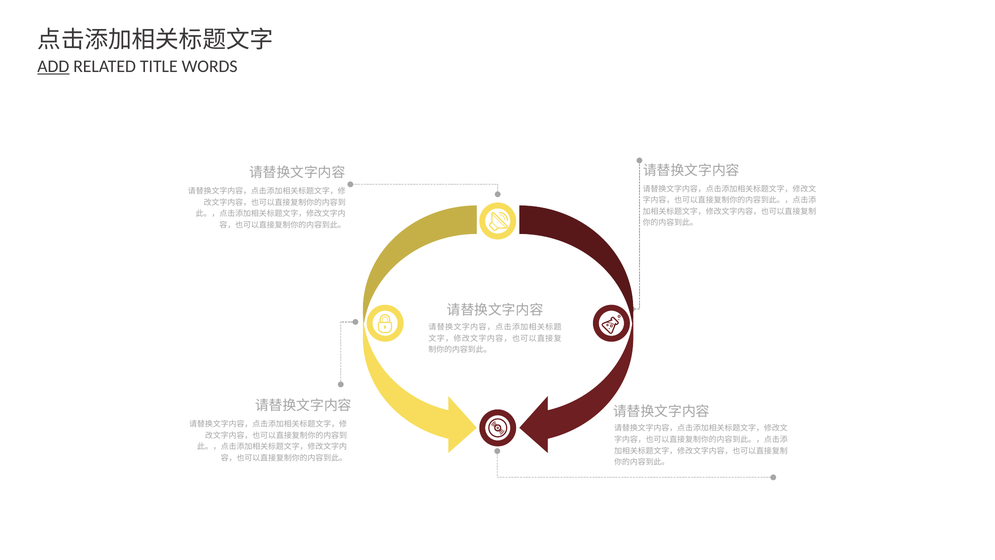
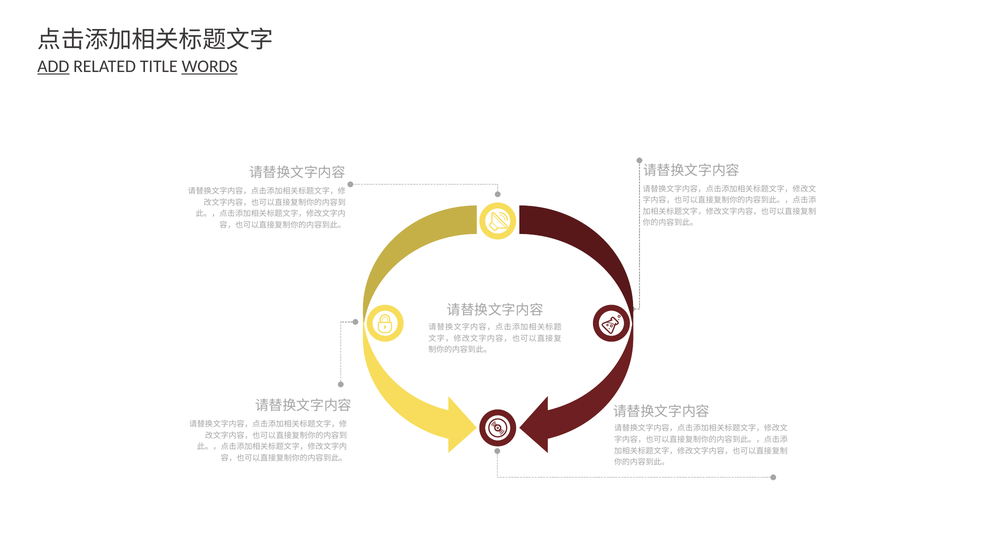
WORDS underline: none -> present
